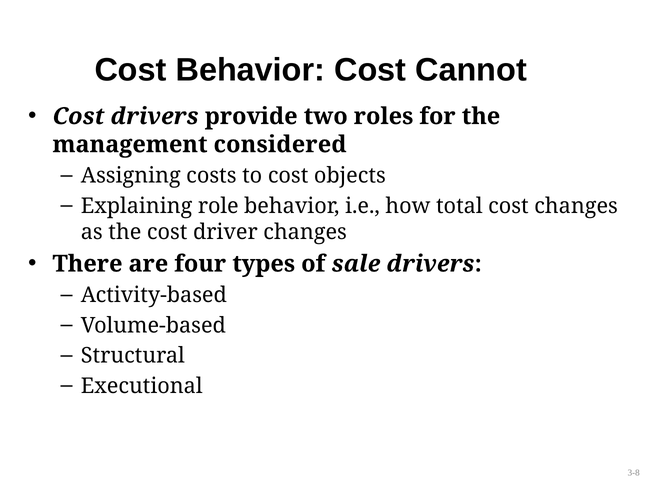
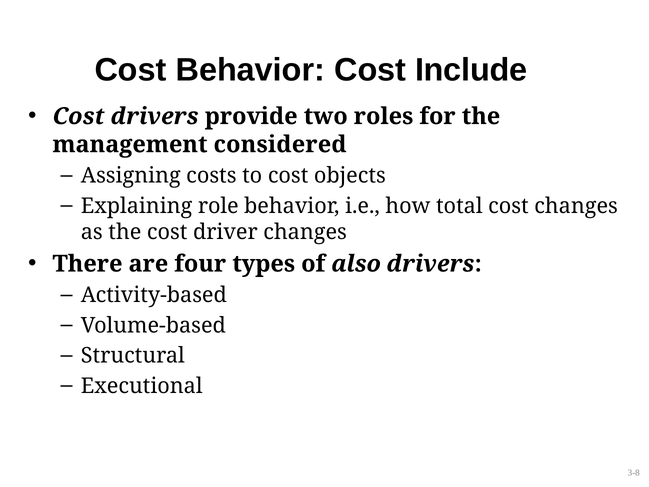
Cannot: Cannot -> Include
sale: sale -> also
